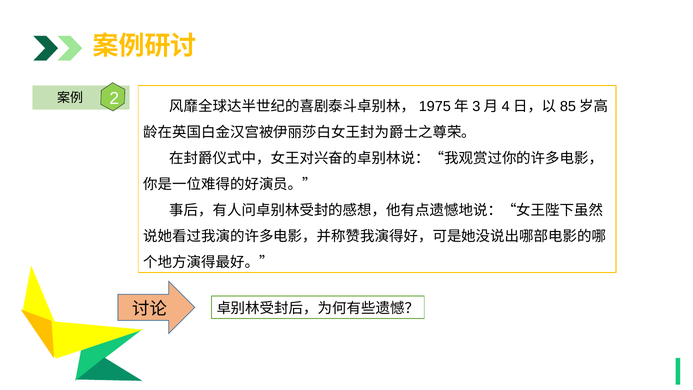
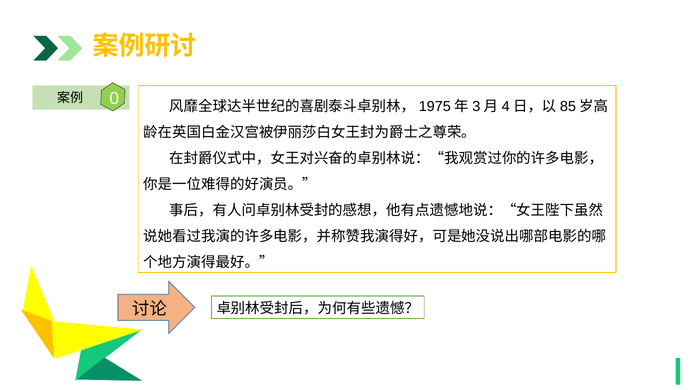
2: 2 -> 0
